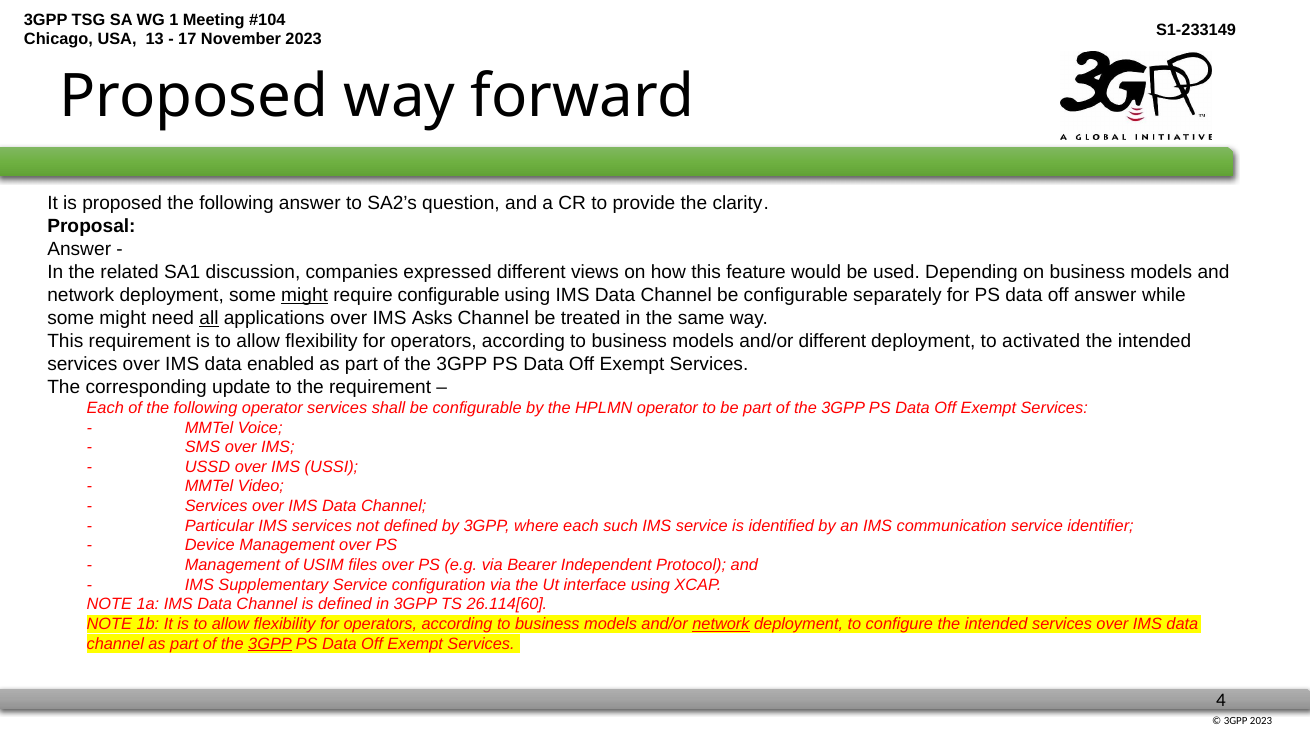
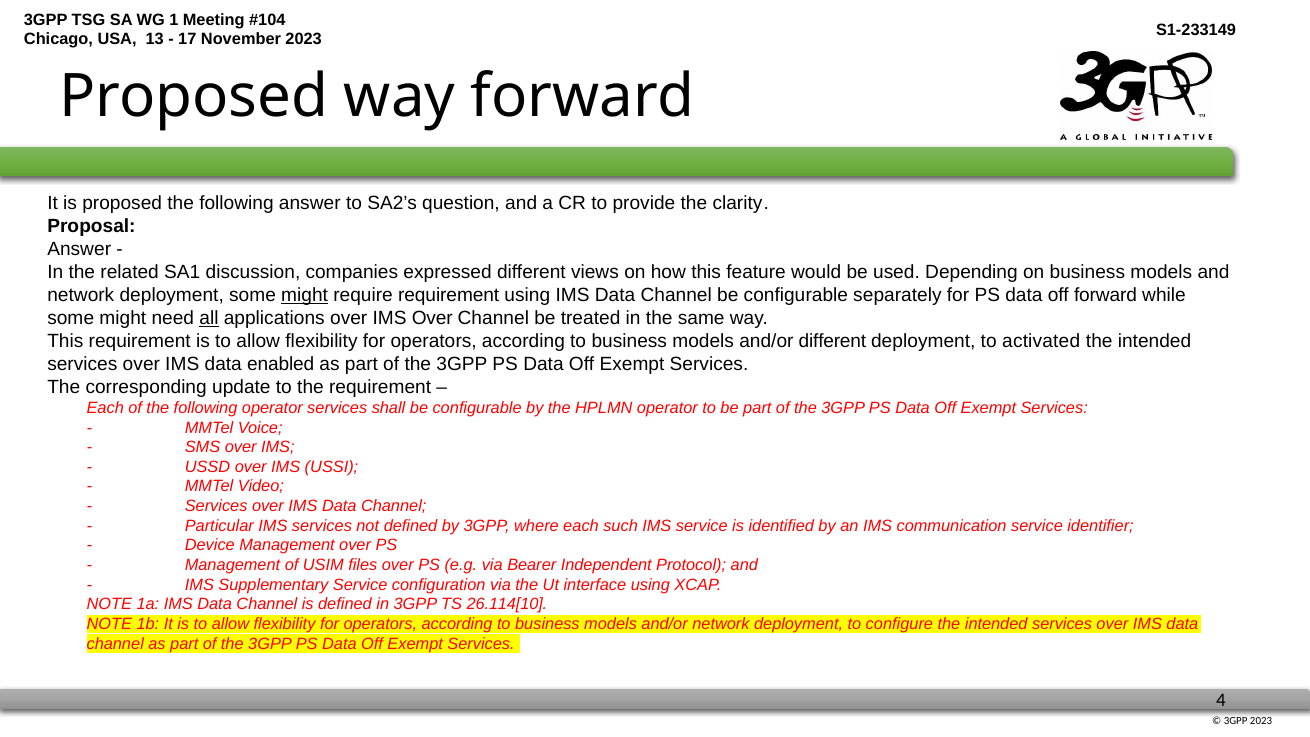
require configurable: configurable -> requirement
off answer: answer -> forward
IMS Asks: Asks -> Over
26.114[60: 26.114[60 -> 26.114[10
network at (721, 624) underline: present -> none
3GPP at (270, 644) underline: present -> none
